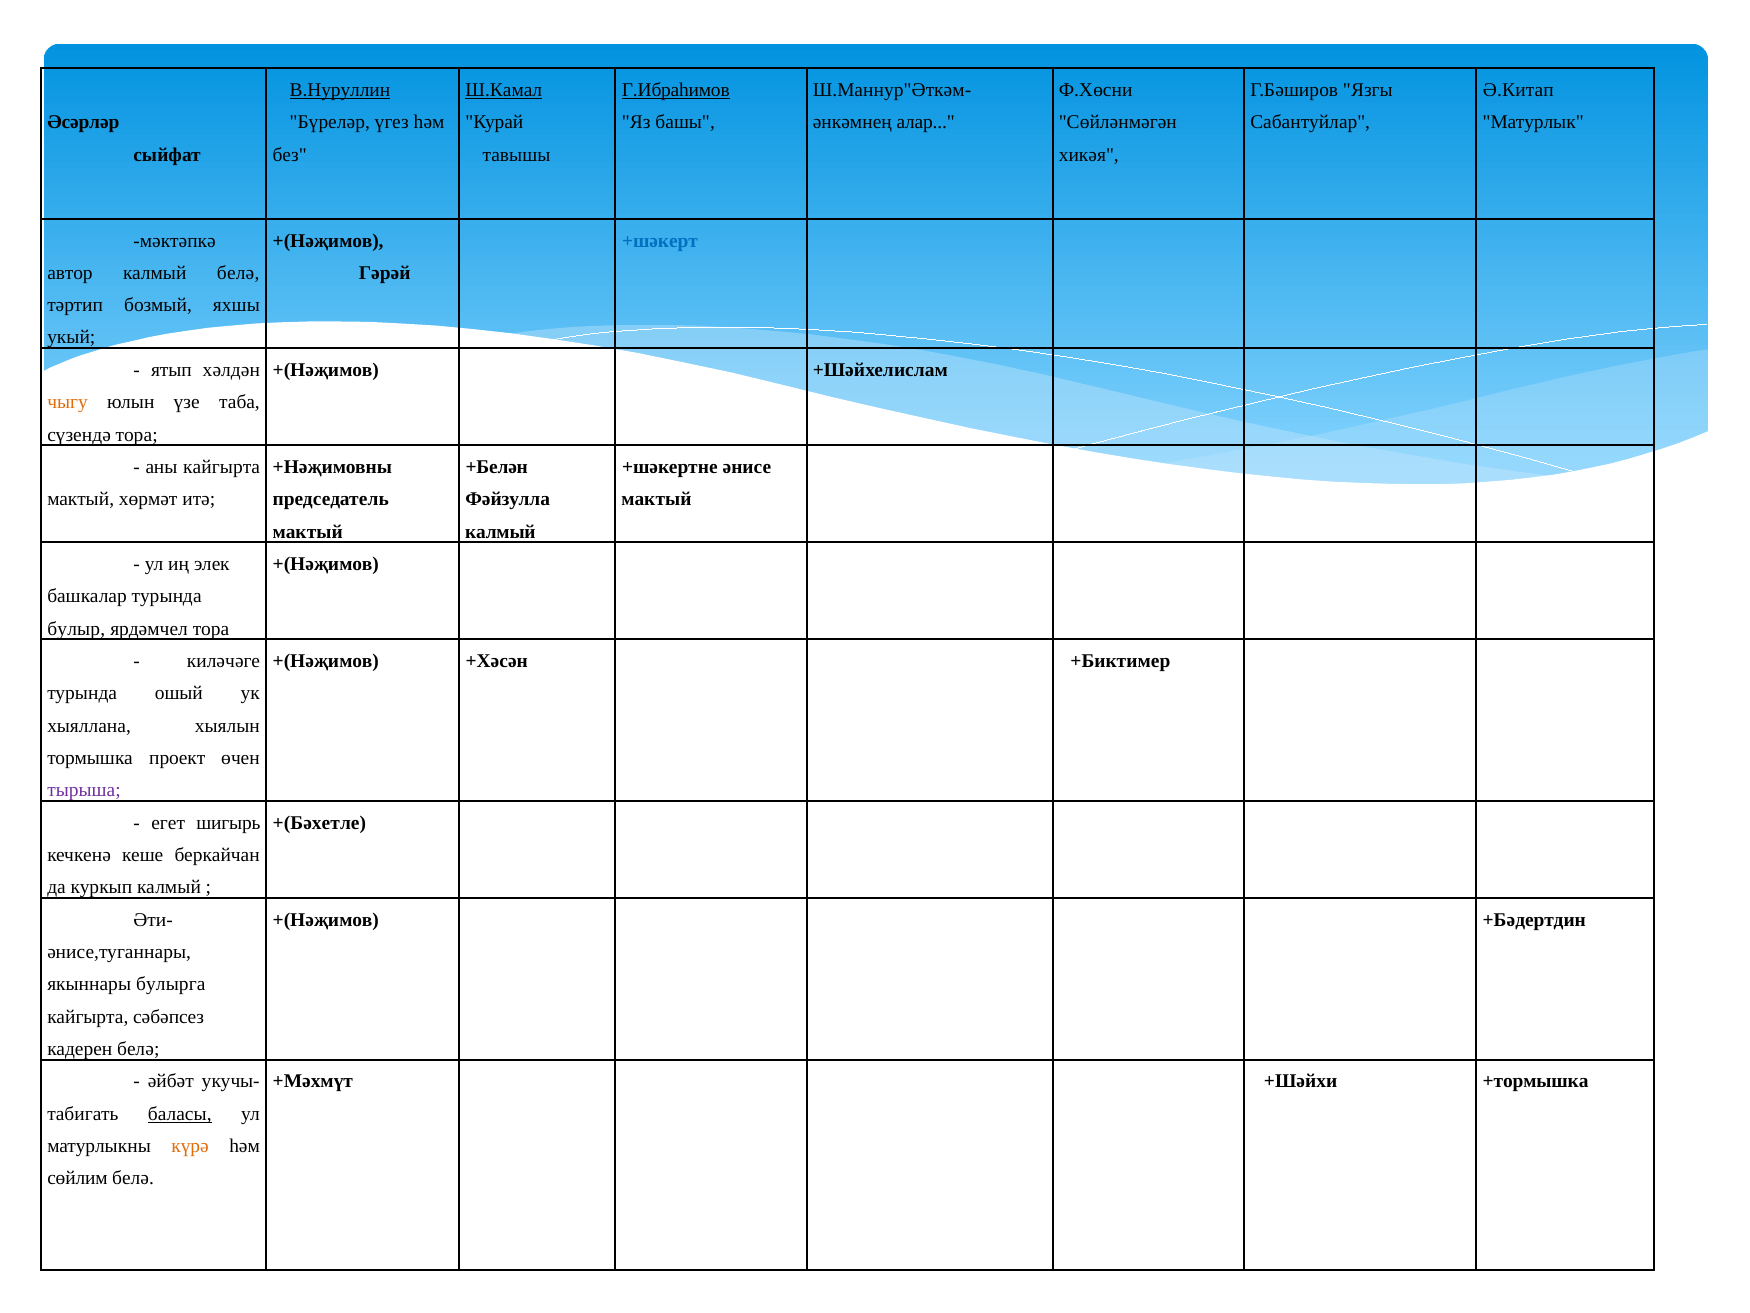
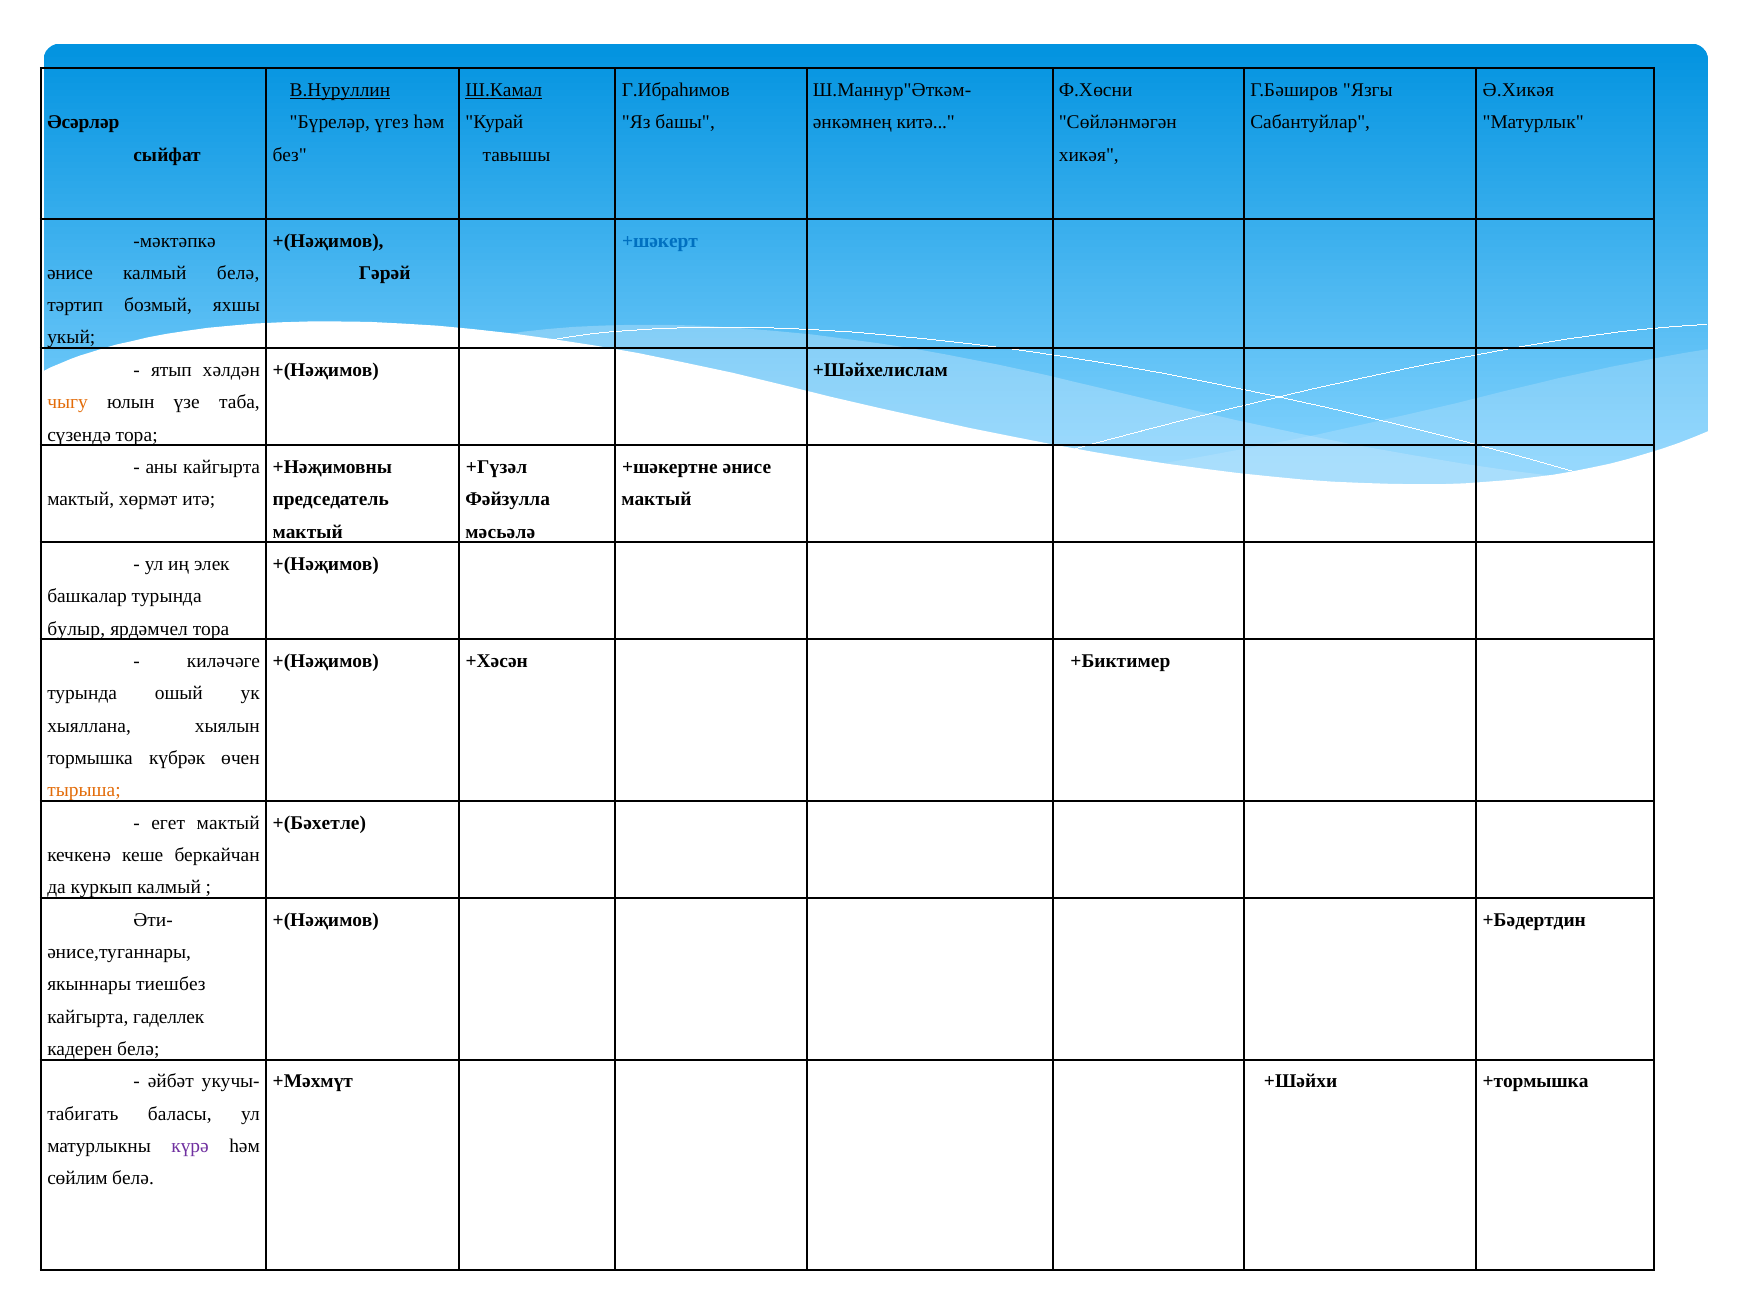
Г.Ибраһимов underline: present -> none
Ә.Китап: Ә.Китап -> Ә.Хикәя
алар: алар -> китә
автор at (70, 273): автор -> әнисе
+Белән: +Белән -> +Гүзәл
калмый at (500, 531): калмый -> мәсьәлә
проект: проект -> күбрәк
тырыша colour: purple -> orange
егет шигырь: шигырь -> мактый
булырга: булырга -> тиешбез
сәбәпсез: сәбәпсез -> гаделлек
баласы underline: present -> none
күрә colour: orange -> purple
